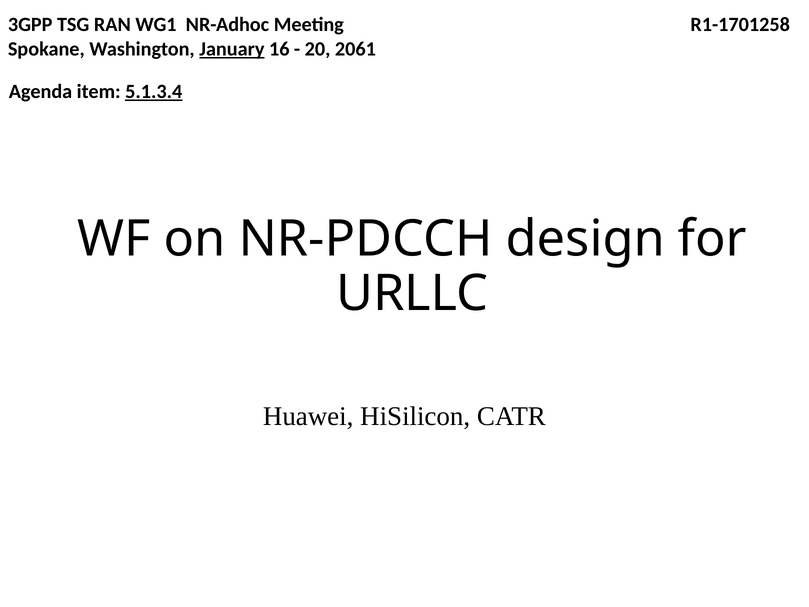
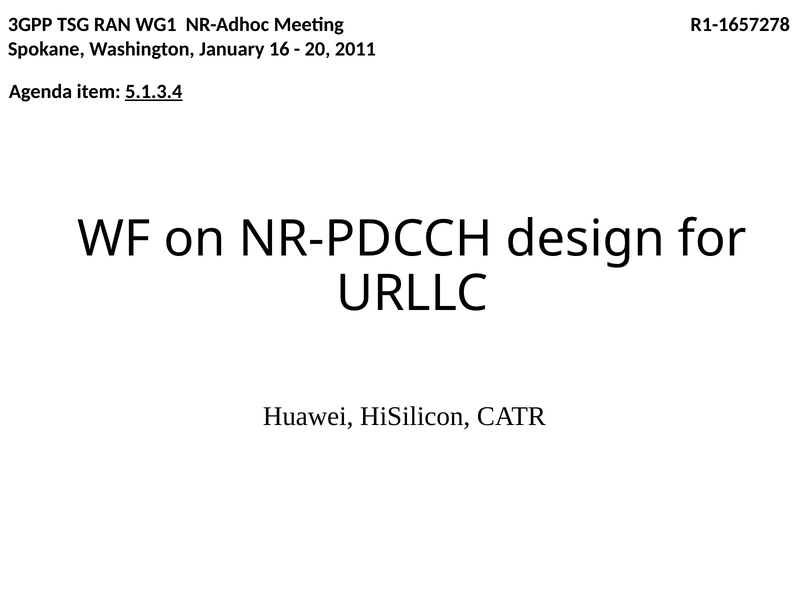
R1-1701258: R1-1701258 -> R1-1657278
January underline: present -> none
2061: 2061 -> 2011
